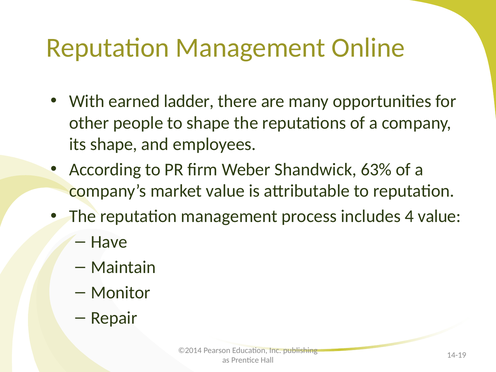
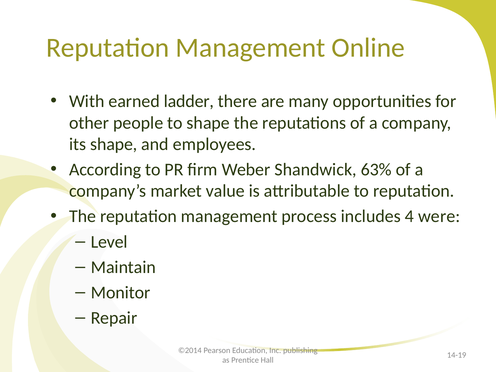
4 value: value -> were
Have: Have -> Level
